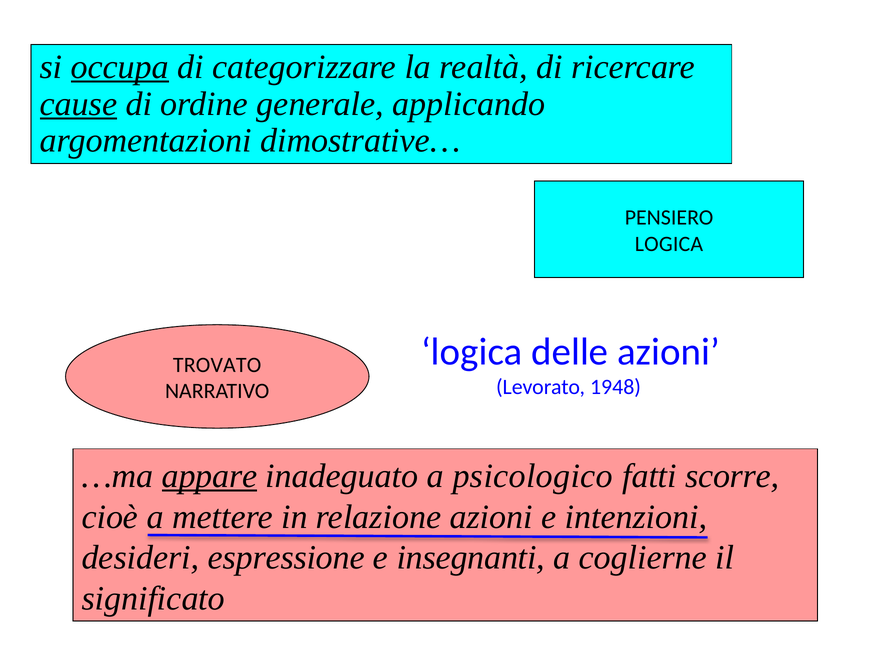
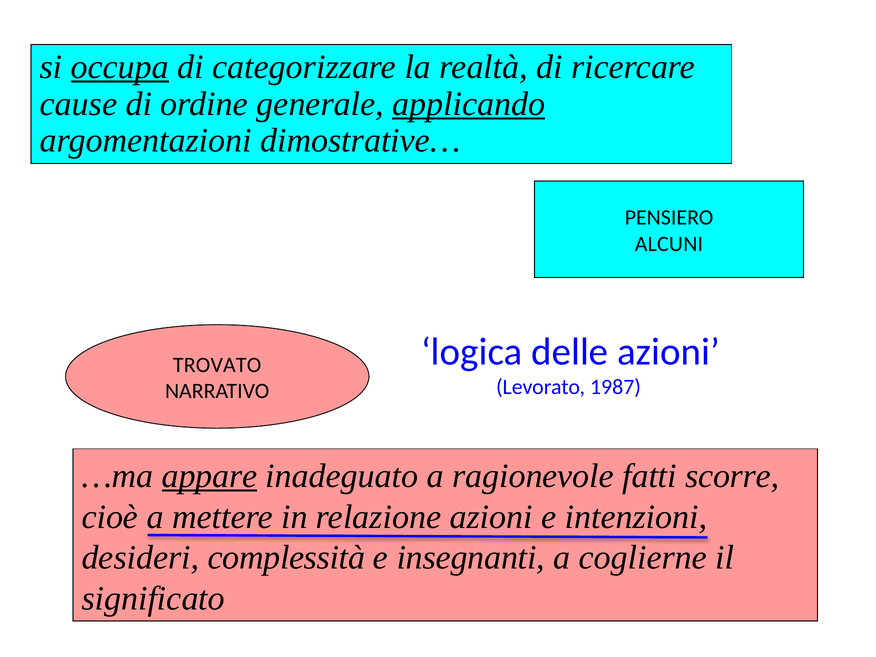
cause underline: present -> none
applicando underline: none -> present
LOGICA at (669, 244): LOGICA -> ALCUNI
1948: 1948 -> 1987
psicologico: psicologico -> ragionevole
espressione: espressione -> complessità
